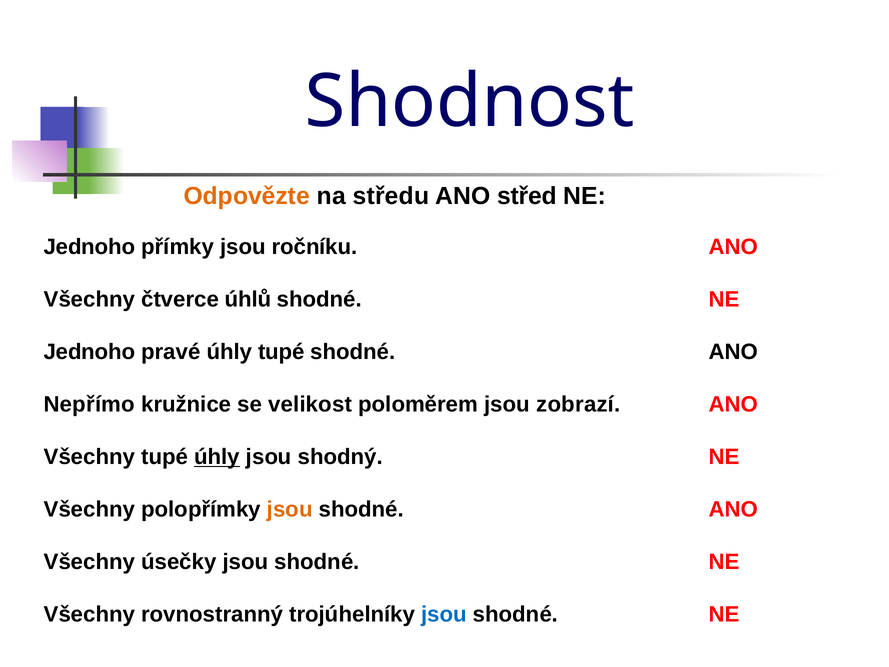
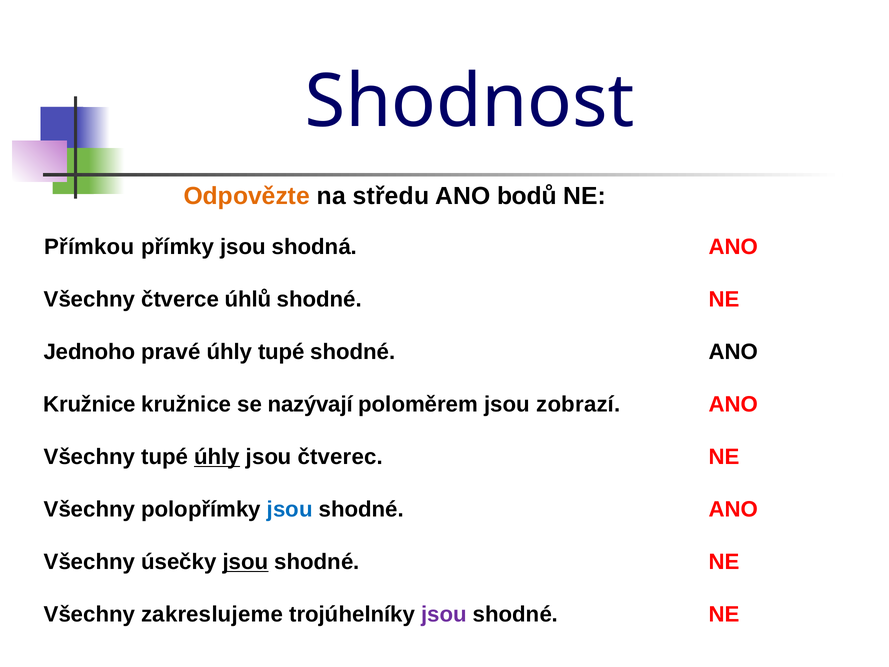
střed: střed -> bodů
Jednoho at (89, 247): Jednoho -> Přímkou
ročníku: ročníku -> shodná
Nepřímo at (89, 404): Nepřímo -> Kružnice
velikost: velikost -> nazývají
shodný: shodný -> čtverec
jsou at (290, 509) colour: orange -> blue
jsou at (245, 562) underline: none -> present
rovnostranný: rovnostranný -> zakreslujeme
jsou at (444, 614) colour: blue -> purple
